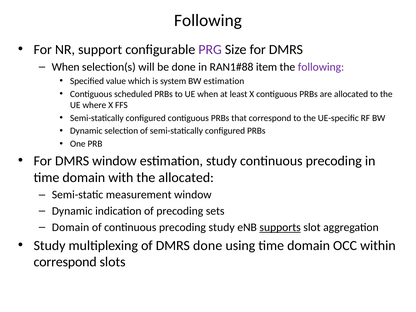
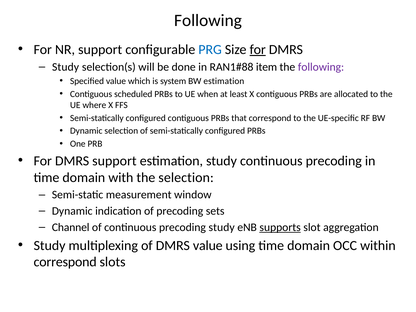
PRG colour: purple -> blue
for at (258, 50) underline: none -> present
When at (66, 67): When -> Study
DMRS window: window -> support
the allocated: allocated -> selection
Domain at (71, 227): Domain -> Channel
DMRS done: done -> value
